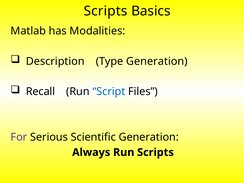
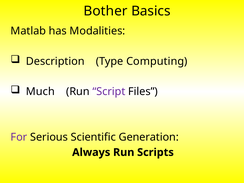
Scripts at (106, 11): Scripts -> Bother
Type Generation: Generation -> Computing
Recall: Recall -> Much
Script colour: blue -> purple
